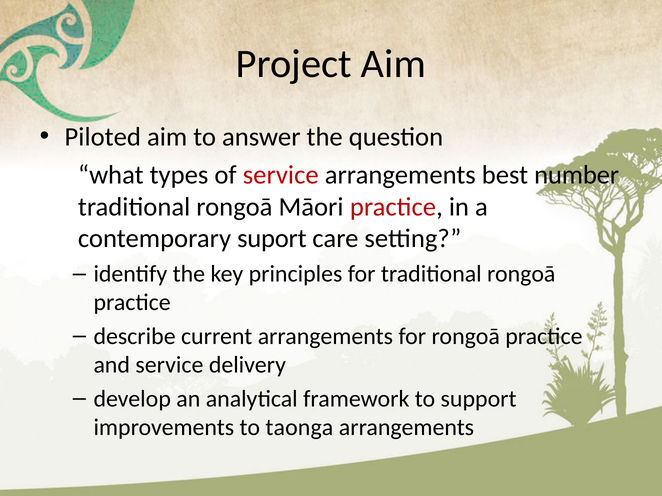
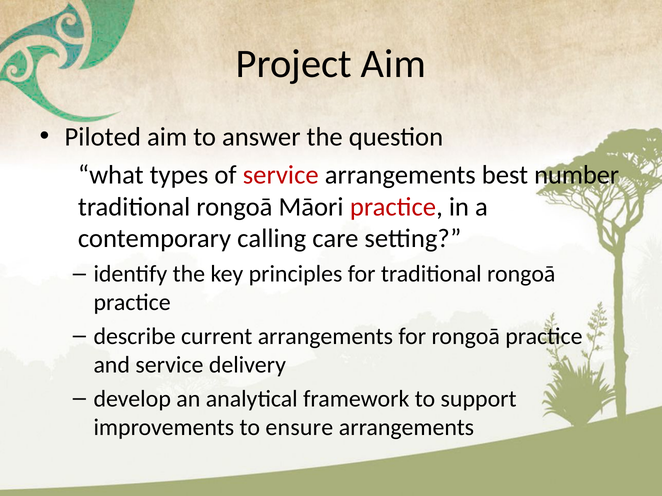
suport: suport -> calling
taonga: taonga -> ensure
